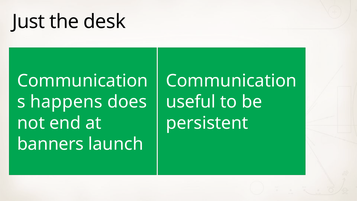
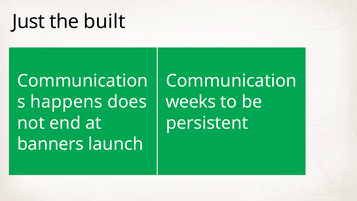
desk: desk -> built
useful: useful -> weeks
